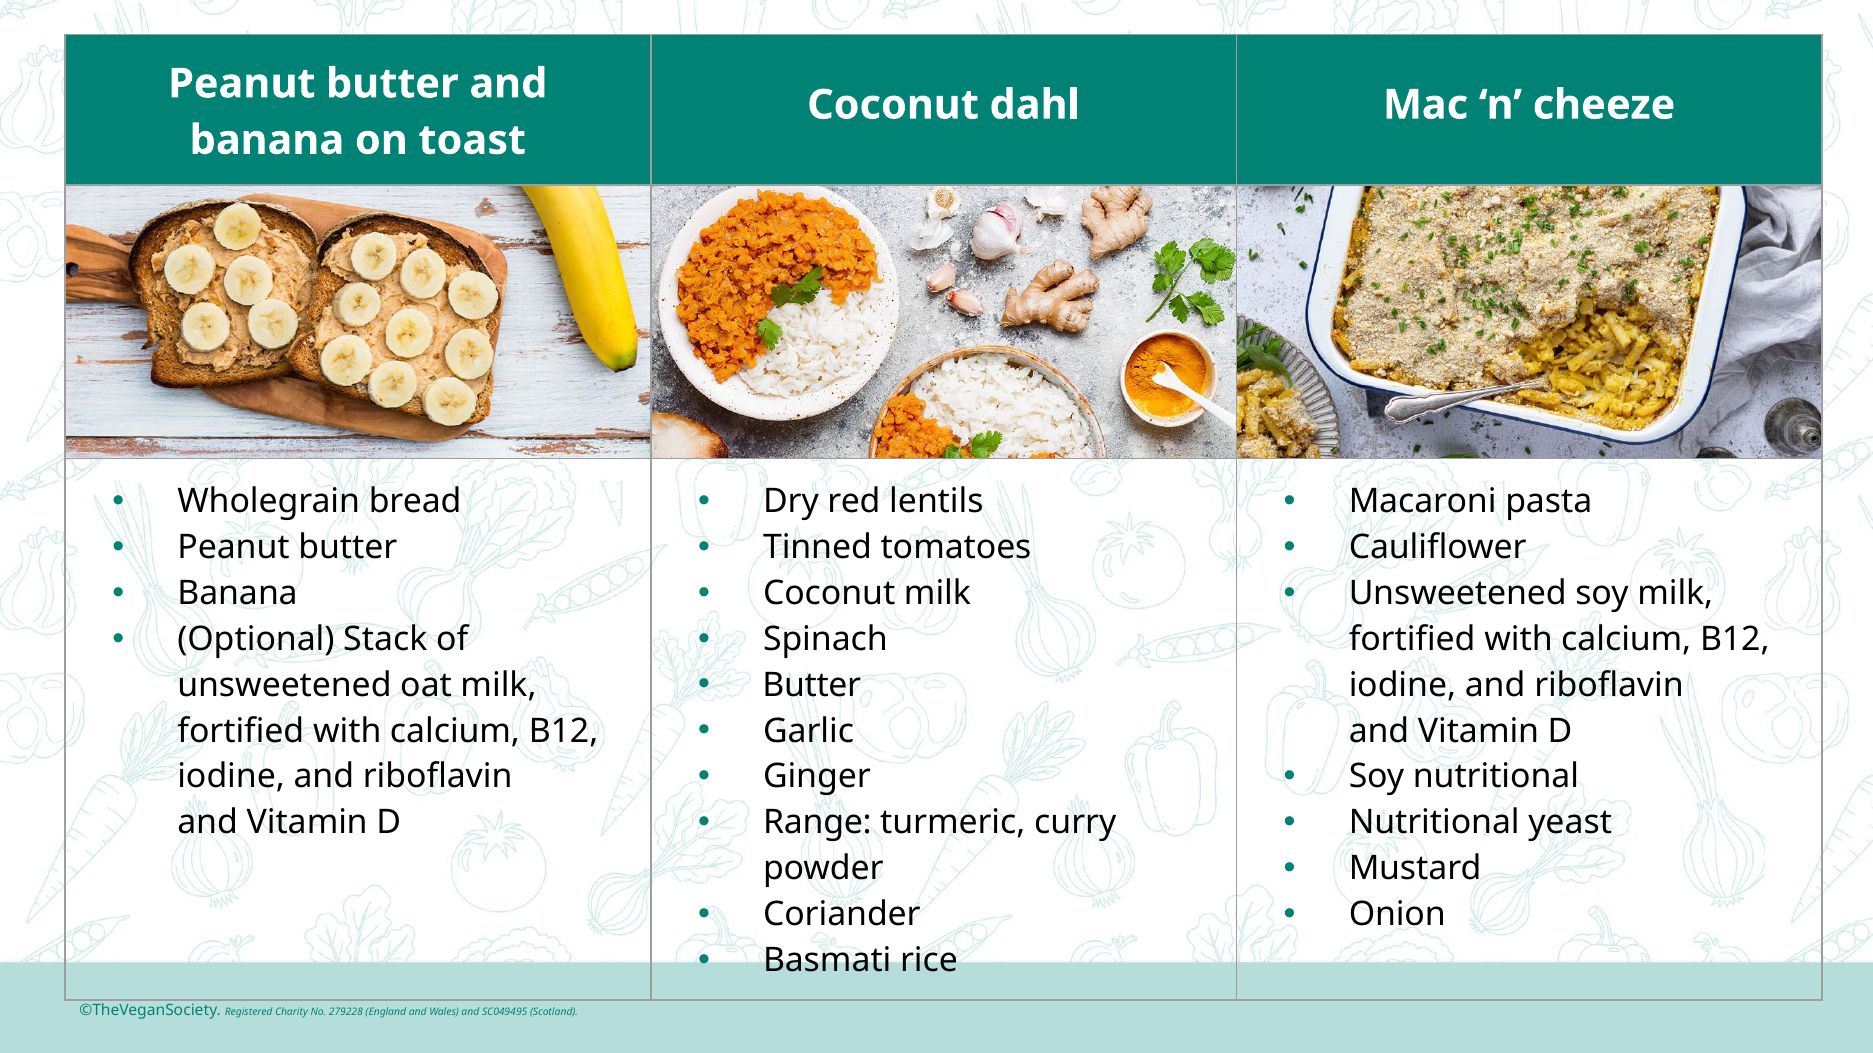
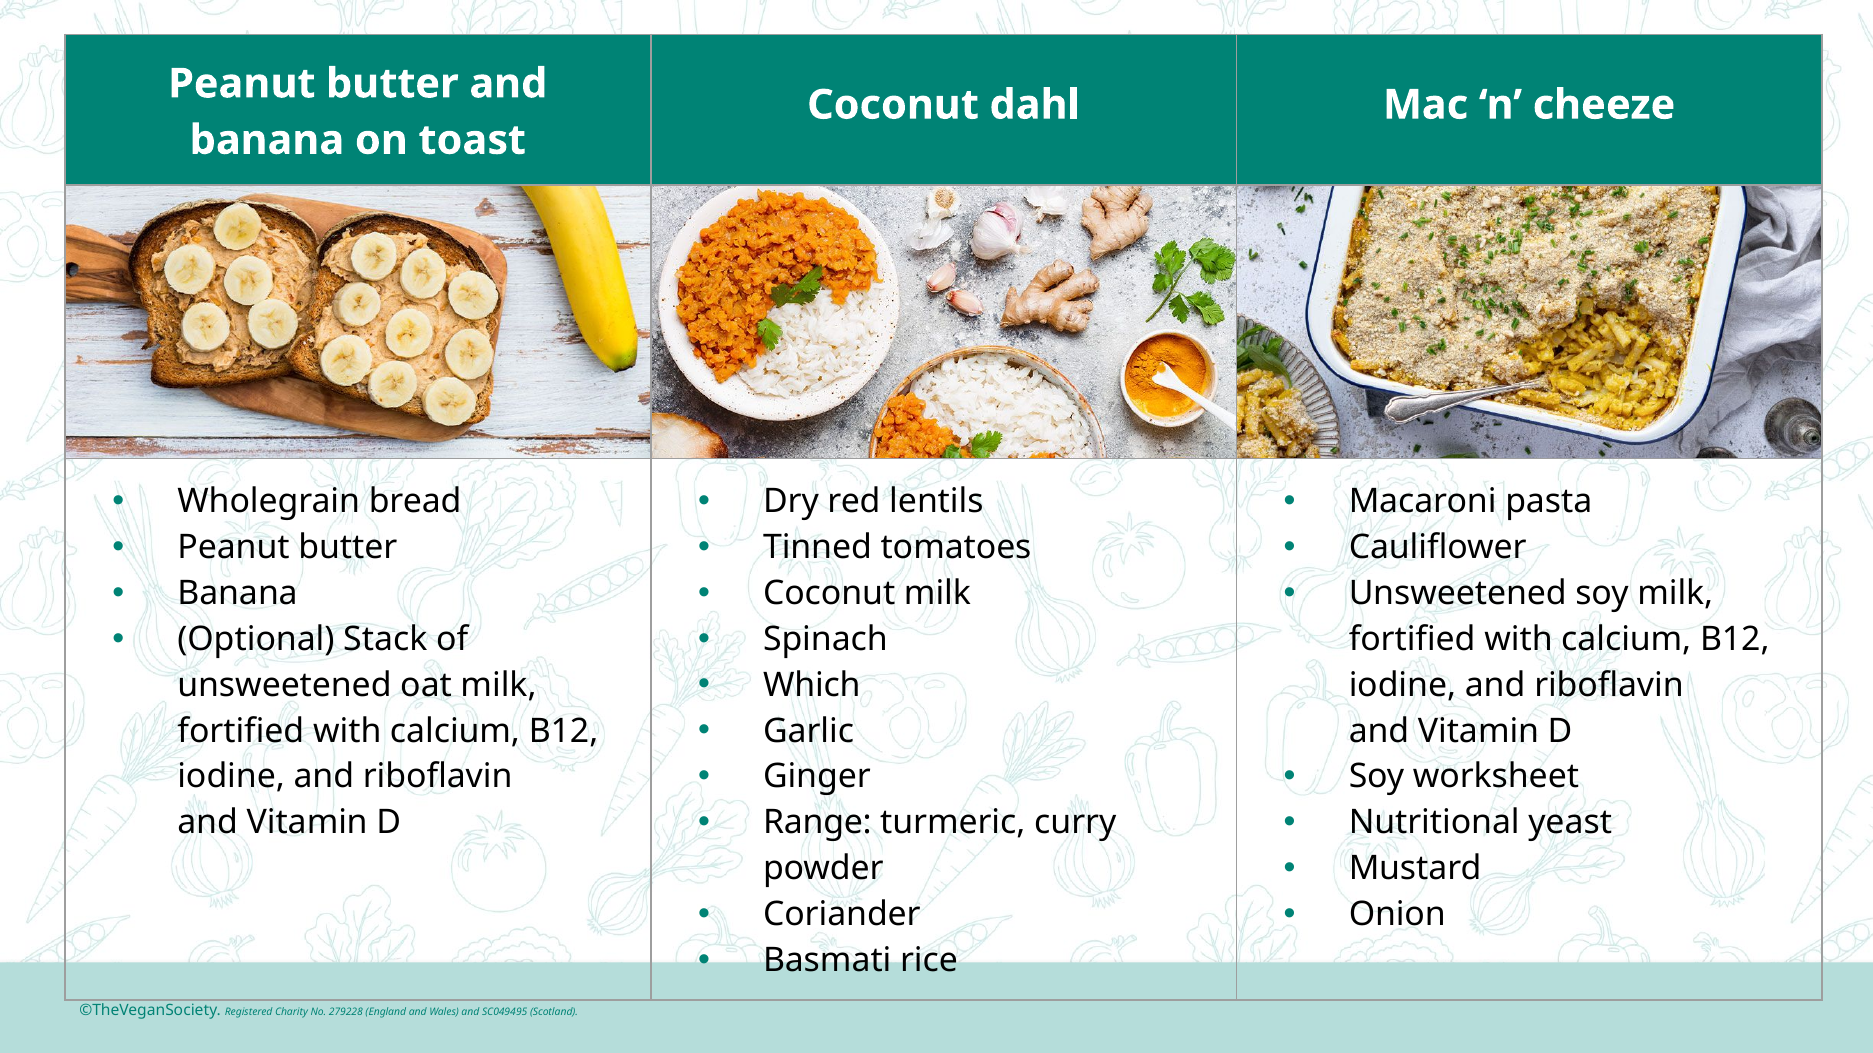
Butter at (812, 686): Butter -> Which
Soy nutritional: nutritional -> worksheet
